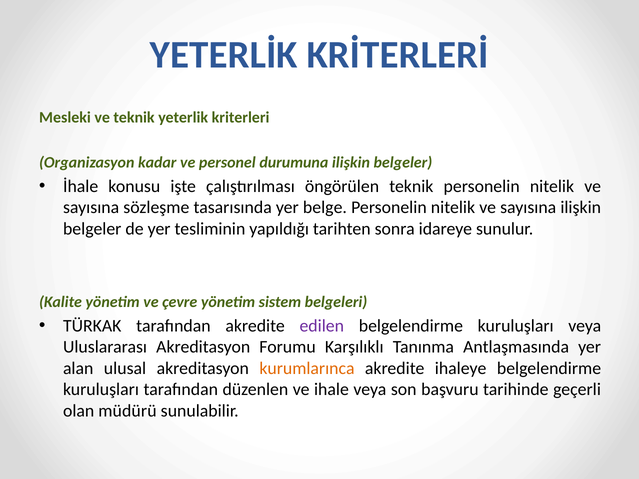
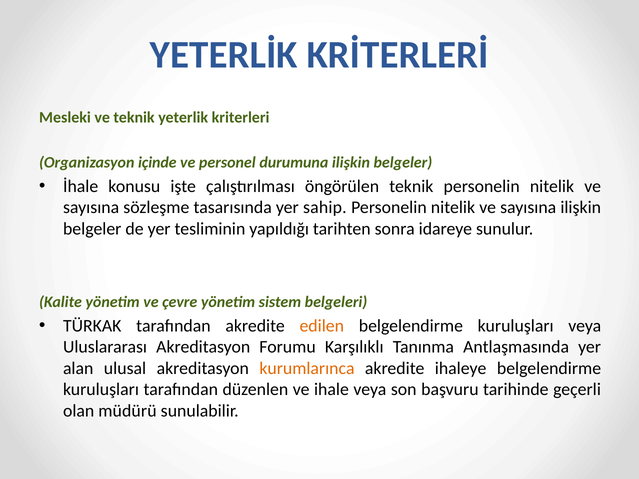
kadar: kadar -> içinde
belge: belge -> sahip
edilen colour: purple -> orange
